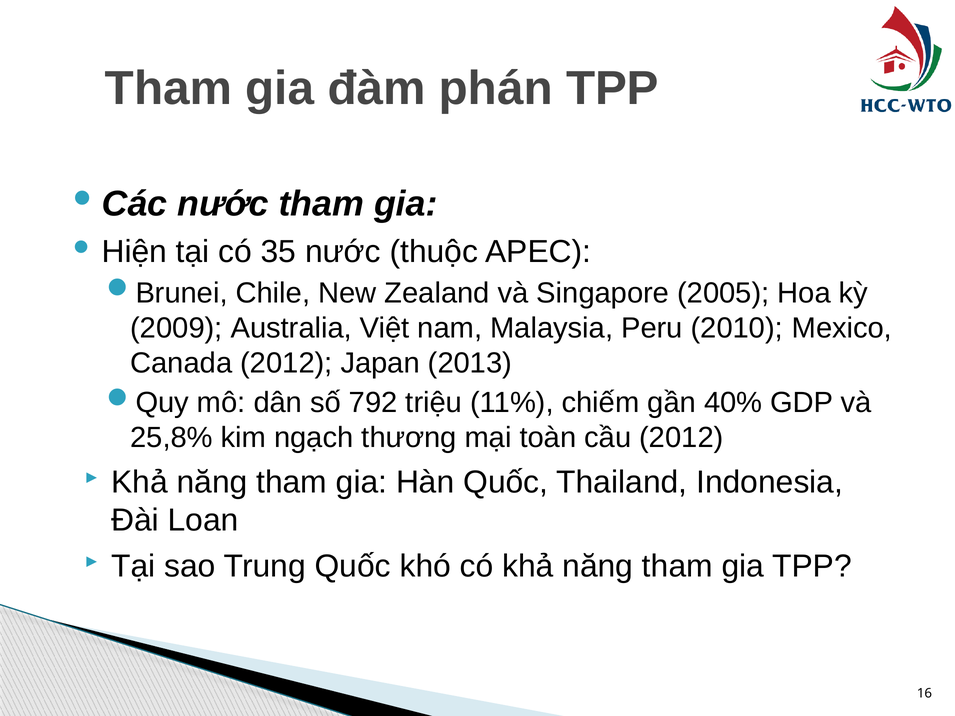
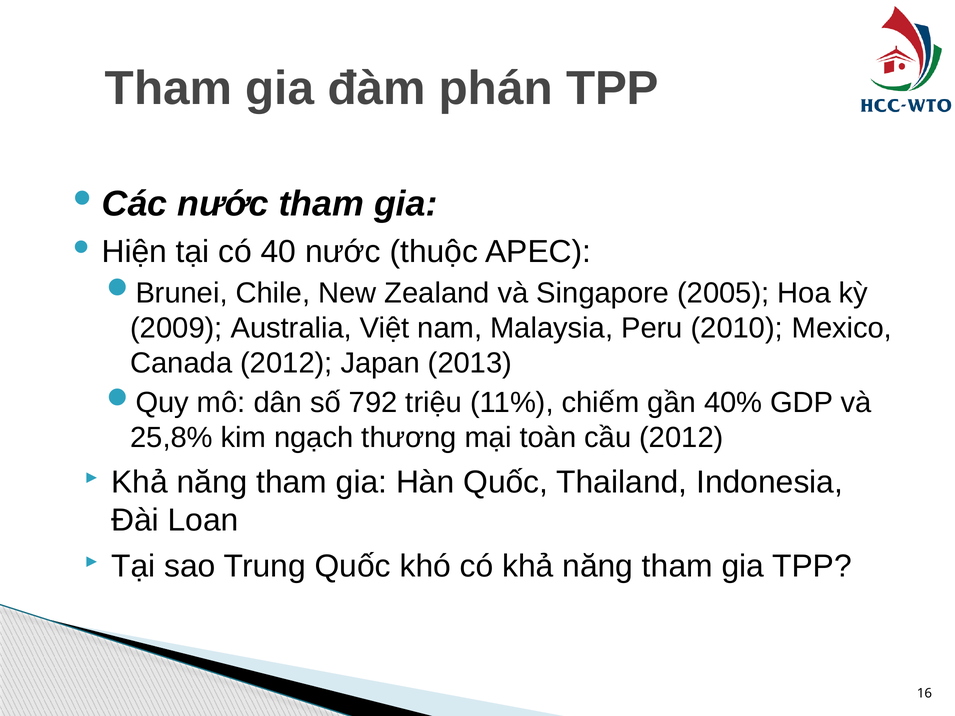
35: 35 -> 40
